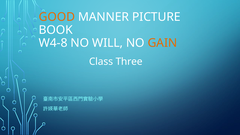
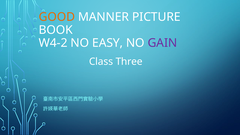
W4-8: W4-8 -> W4-2
WILL: WILL -> EASY
GAIN colour: orange -> purple
